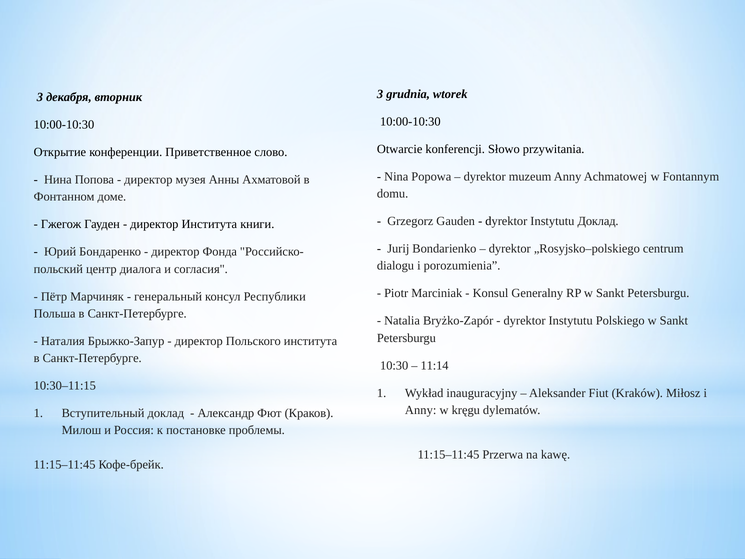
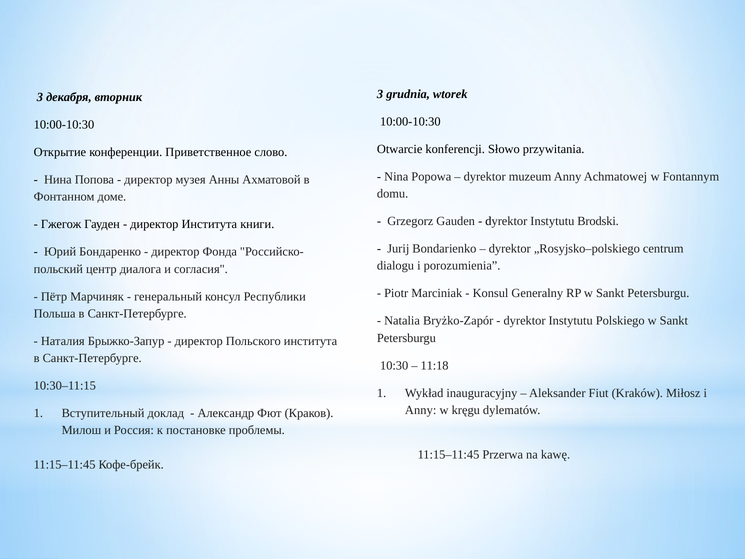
Instytutu Доклад: Доклад -> Brodski
11:14: 11:14 -> 11:18
